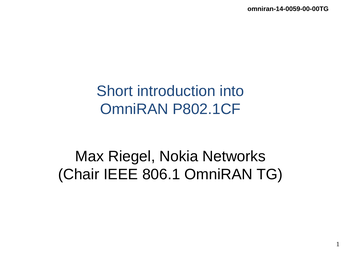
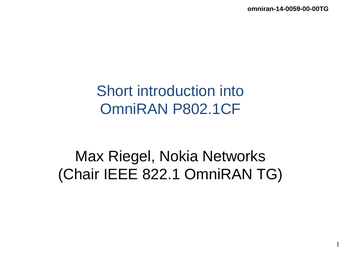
806.1: 806.1 -> 822.1
